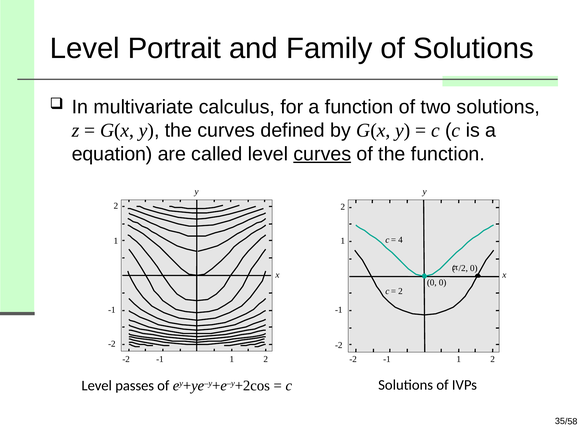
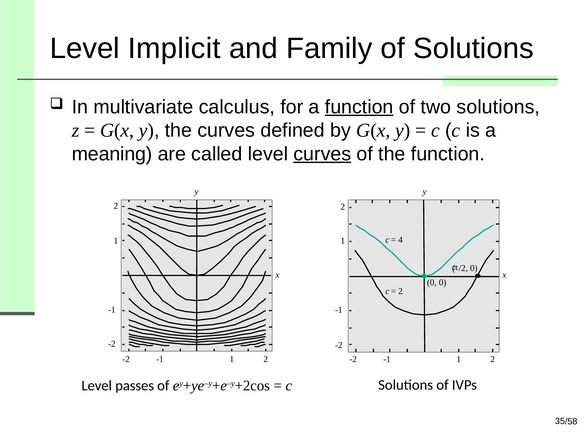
Portrait: Portrait -> Implicit
function at (359, 107) underline: none -> present
equation: equation -> meaning
